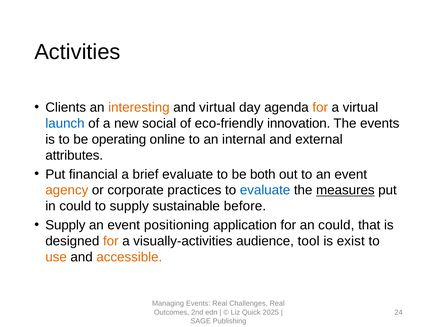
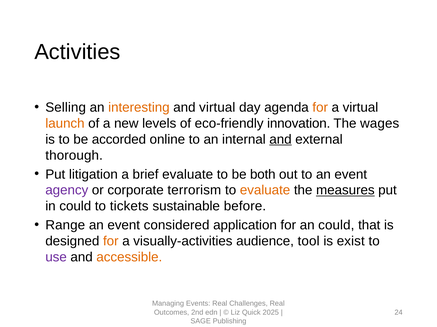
Clients: Clients -> Selling
launch colour: blue -> orange
social: social -> levels
The events: events -> wages
operating: operating -> accorded
and at (281, 140) underline: none -> present
attributes: attributes -> thorough
financial: financial -> litigation
agency colour: orange -> purple
practices: practices -> terrorism
evaluate at (265, 191) colour: blue -> orange
to supply: supply -> tickets
Supply at (65, 226): Supply -> Range
positioning: positioning -> considered
use colour: orange -> purple
